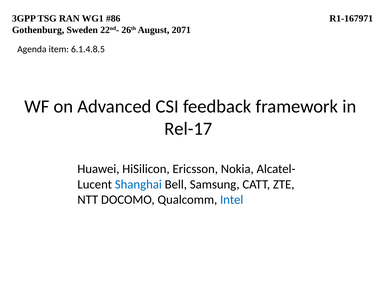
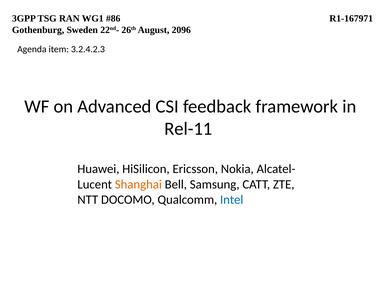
2071: 2071 -> 2096
6.1.4.8.5: 6.1.4.8.5 -> 3.2.4.2.3
Rel-17: Rel-17 -> Rel-11
Shanghai colour: blue -> orange
